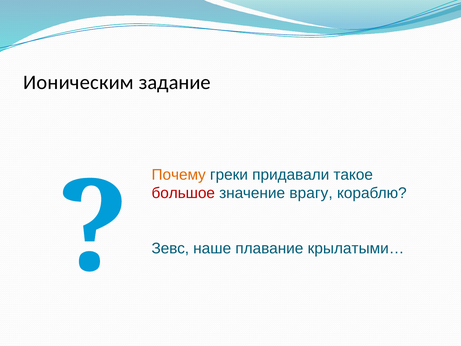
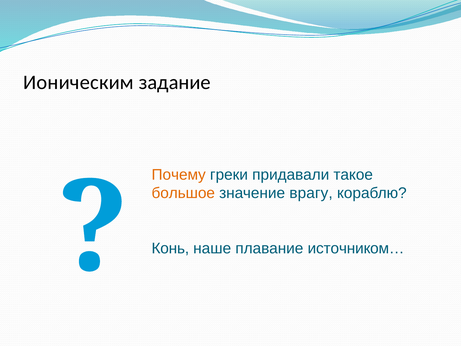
большое colour: red -> orange
Зевс: Зевс -> Конь
крылатыми…: крылатыми… -> источником…
